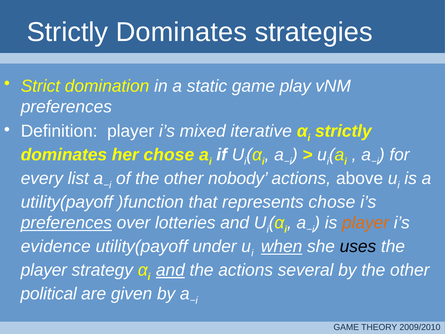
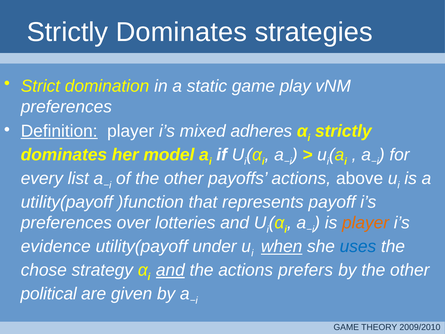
Definition underline: none -> present
iterative: iterative -> adheres
her chose: chose -> model
nobody: nobody -> payoffs
represents chose: chose -> payoff
preferences at (66, 223) underline: present -> none
uses colour: black -> blue
player at (44, 270): player -> chose
several: several -> prefers
